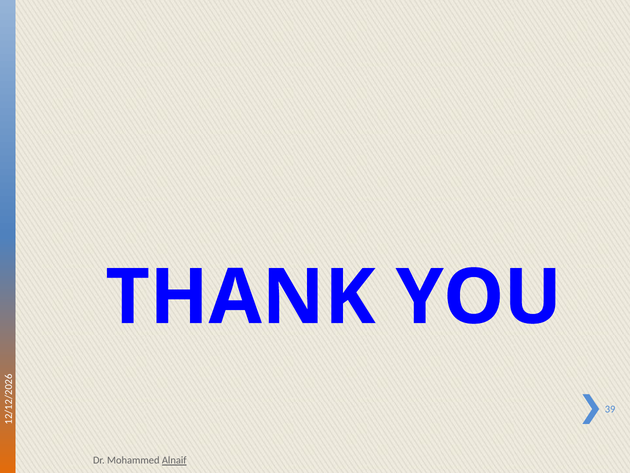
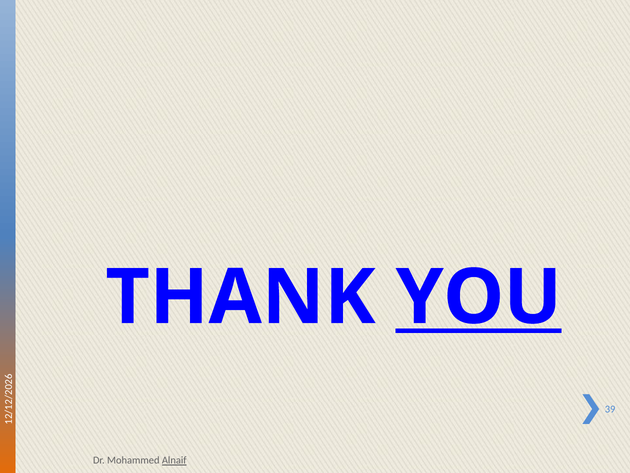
YOU underline: none -> present
